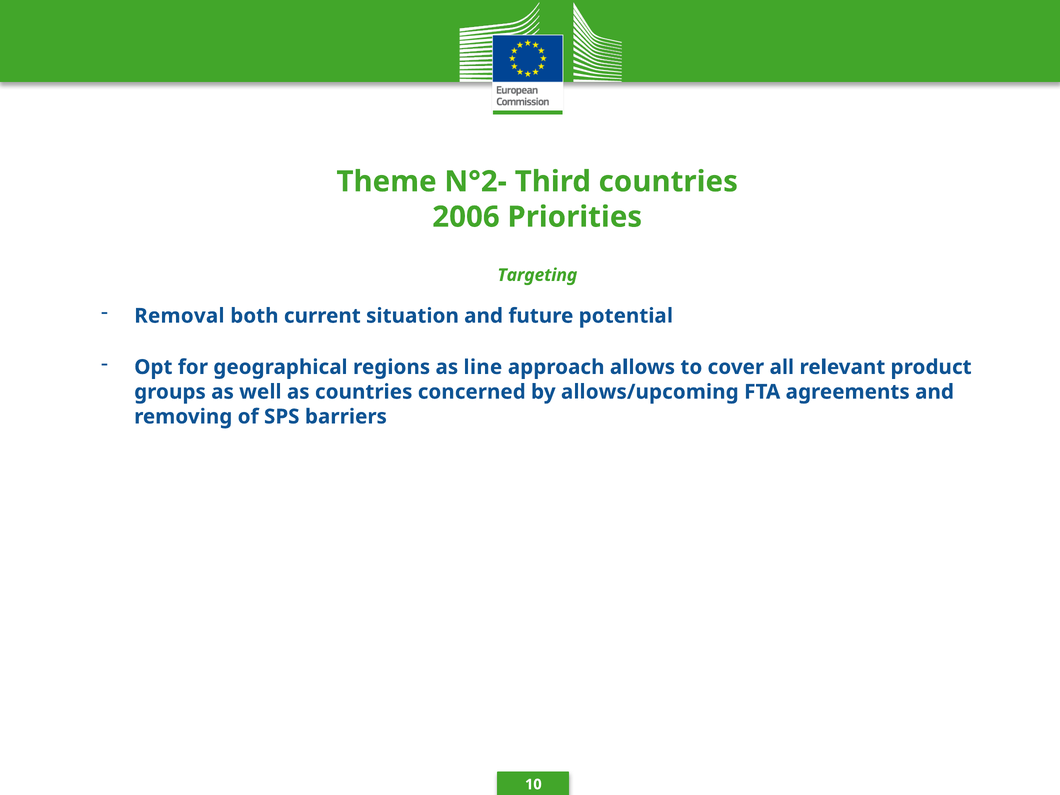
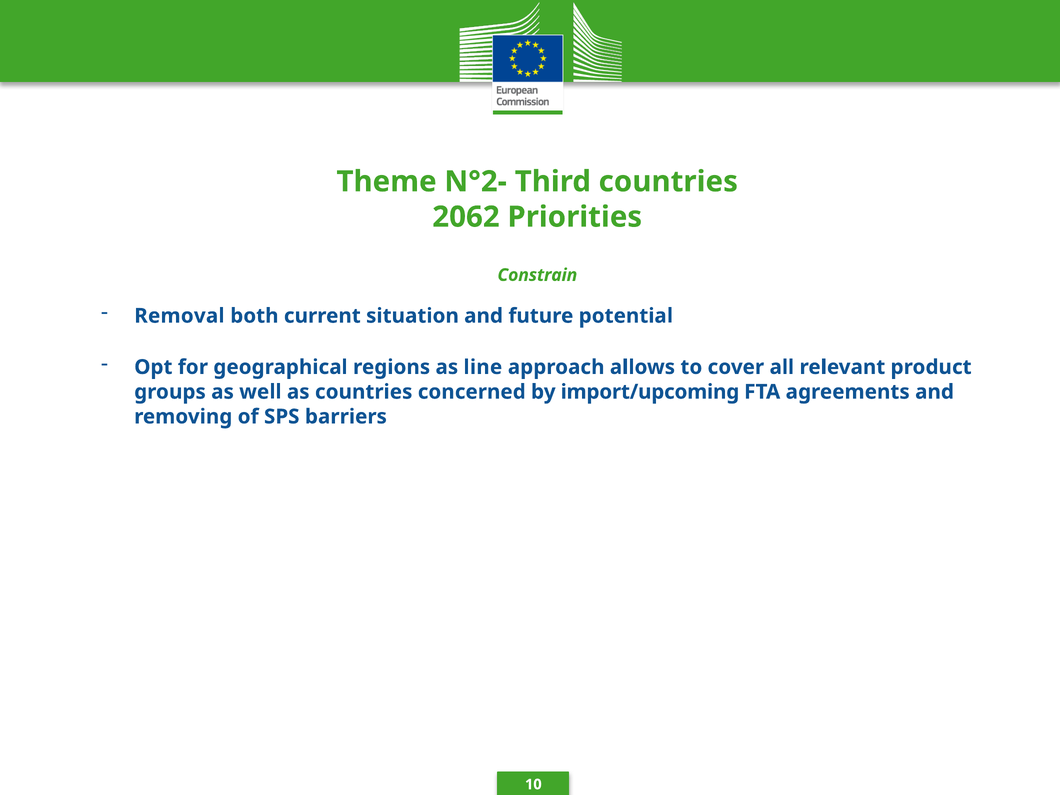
2006: 2006 -> 2062
Targeting: Targeting -> Constrain
allows/upcoming: allows/upcoming -> import/upcoming
